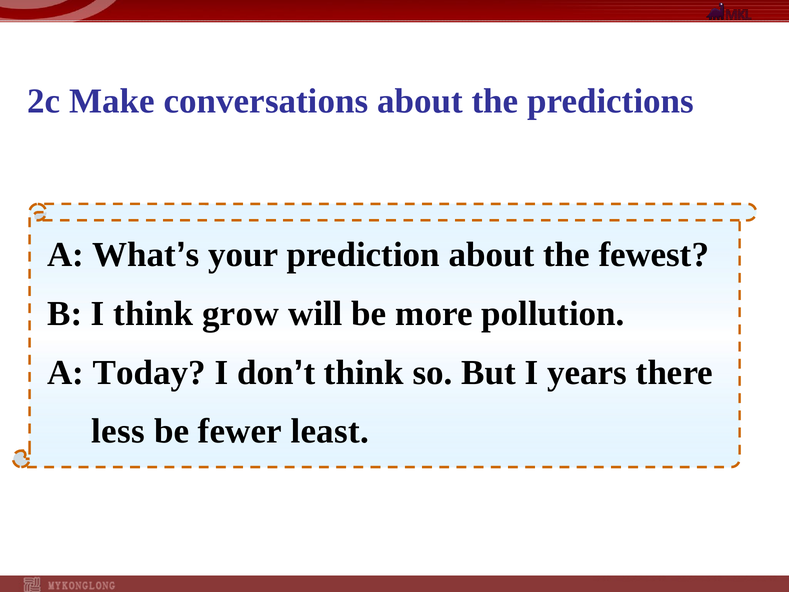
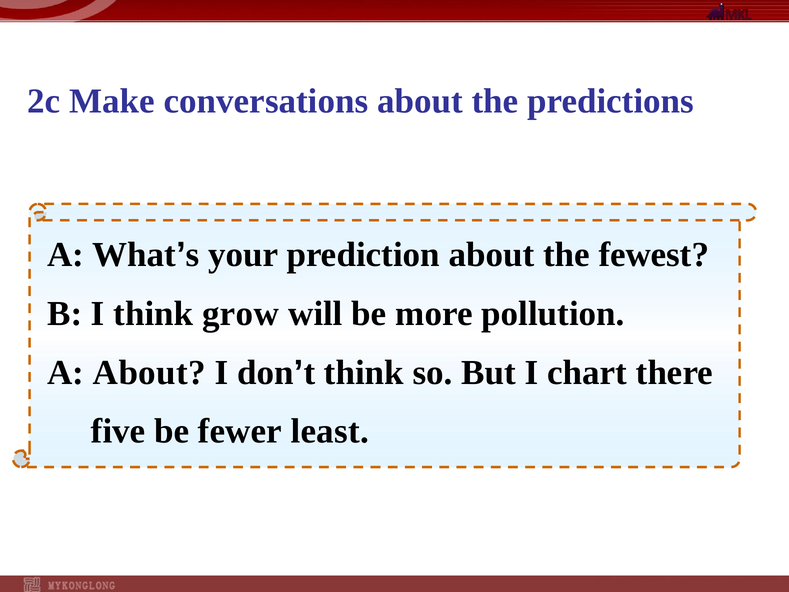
A Today: Today -> About
years: years -> chart
less: less -> five
